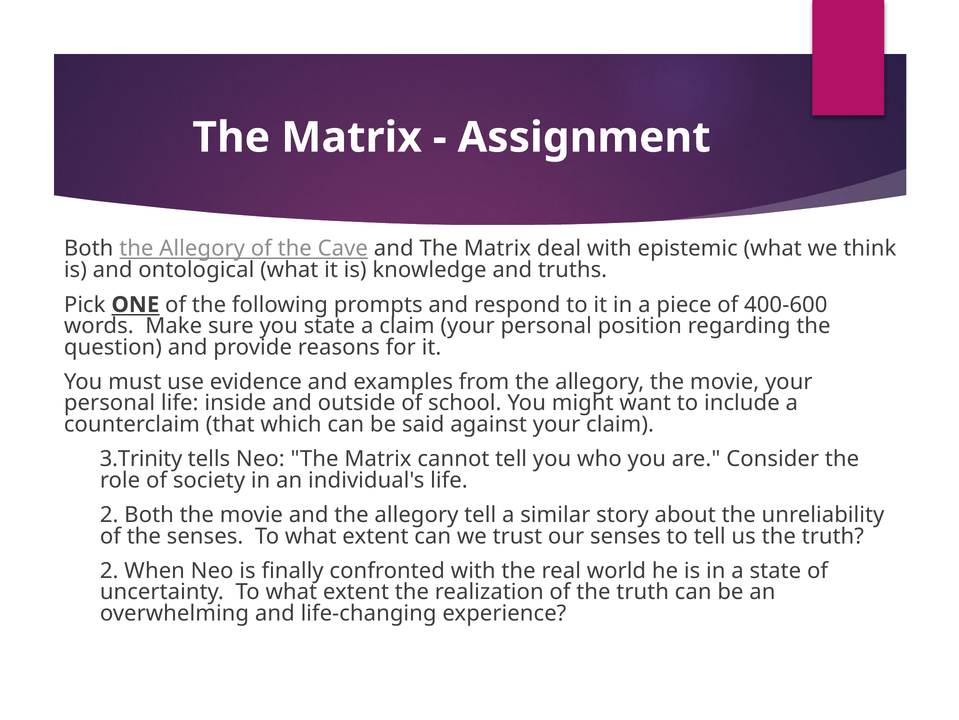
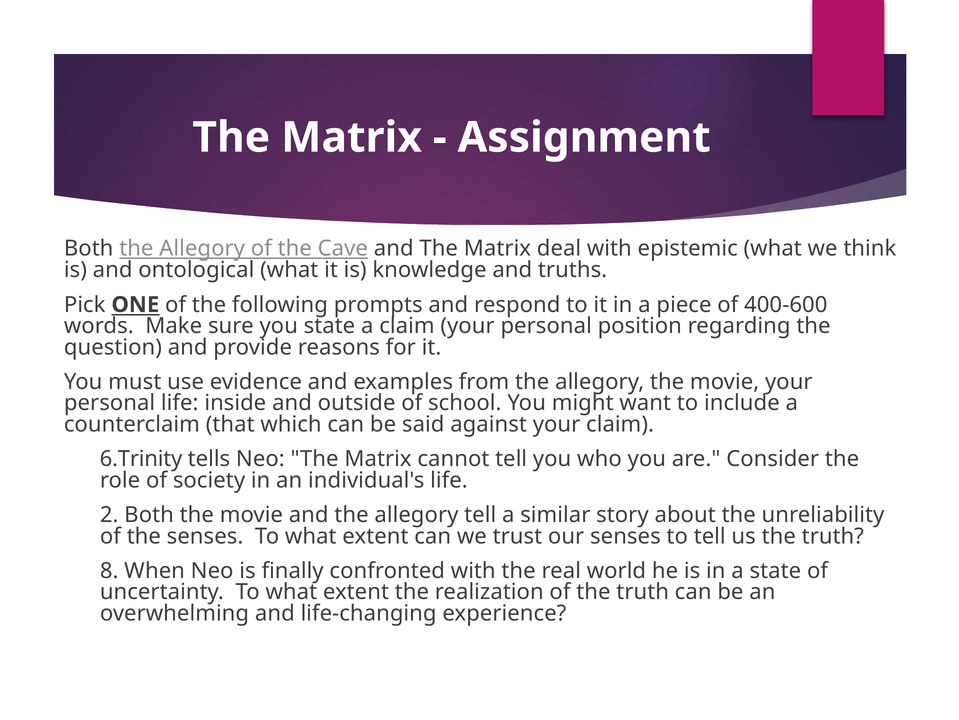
3.Trinity: 3.Trinity -> 6.Trinity
2 at (109, 570): 2 -> 8
